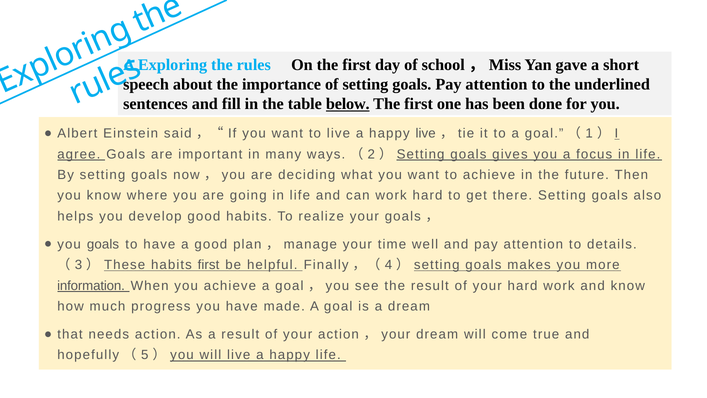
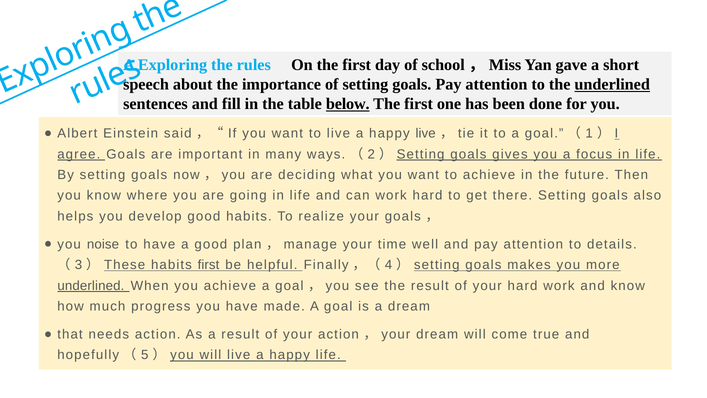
underlined at (612, 85) underline: none -> present
you goals: goals -> noise
information at (91, 285): information -> underlined
